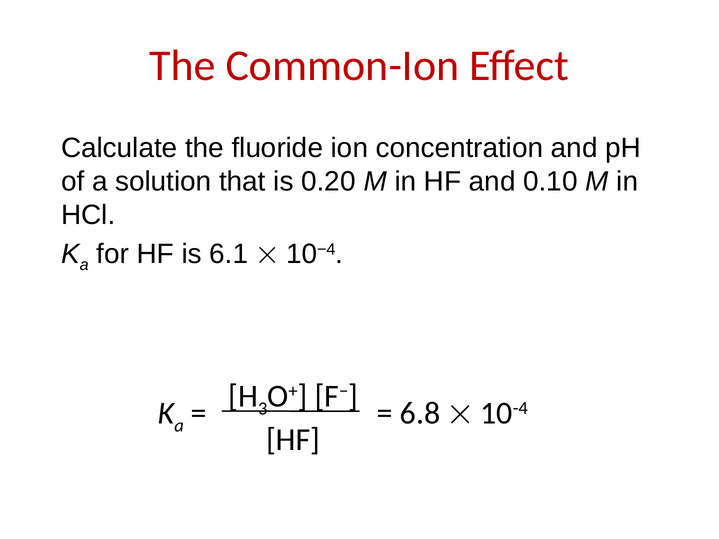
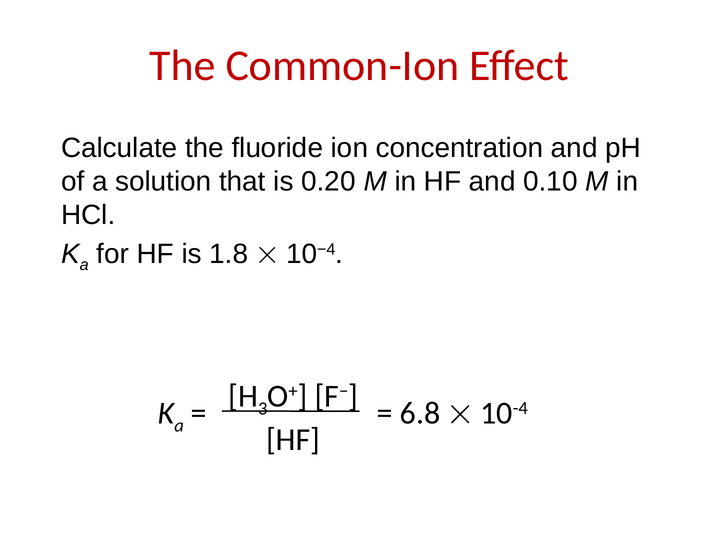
6.1: 6.1 -> 1.8
